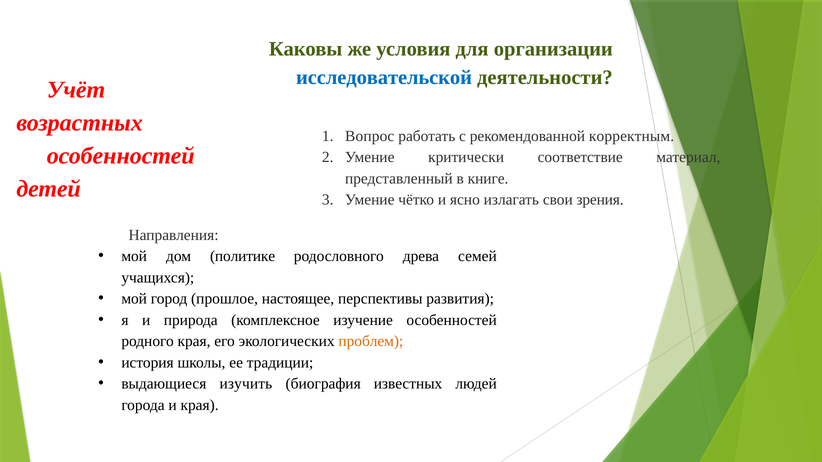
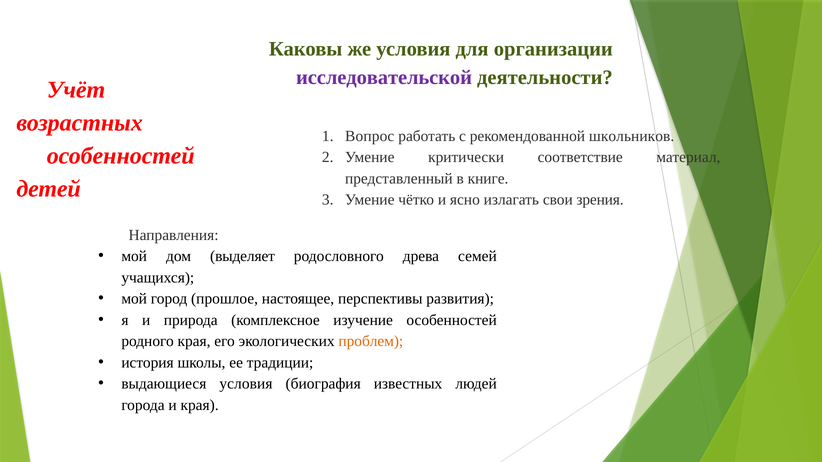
исследовательской colour: blue -> purple
корректным: корректным -> школьников
политике: политике -> выделяет
выдающиеся изучить: изучить -> условия
